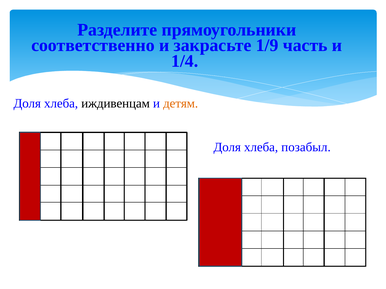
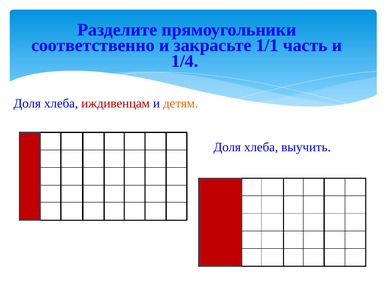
1/9: 1/9 -> 1/1
иждивенцам colour: black -> red
позабыл: позабыл -> выучить
